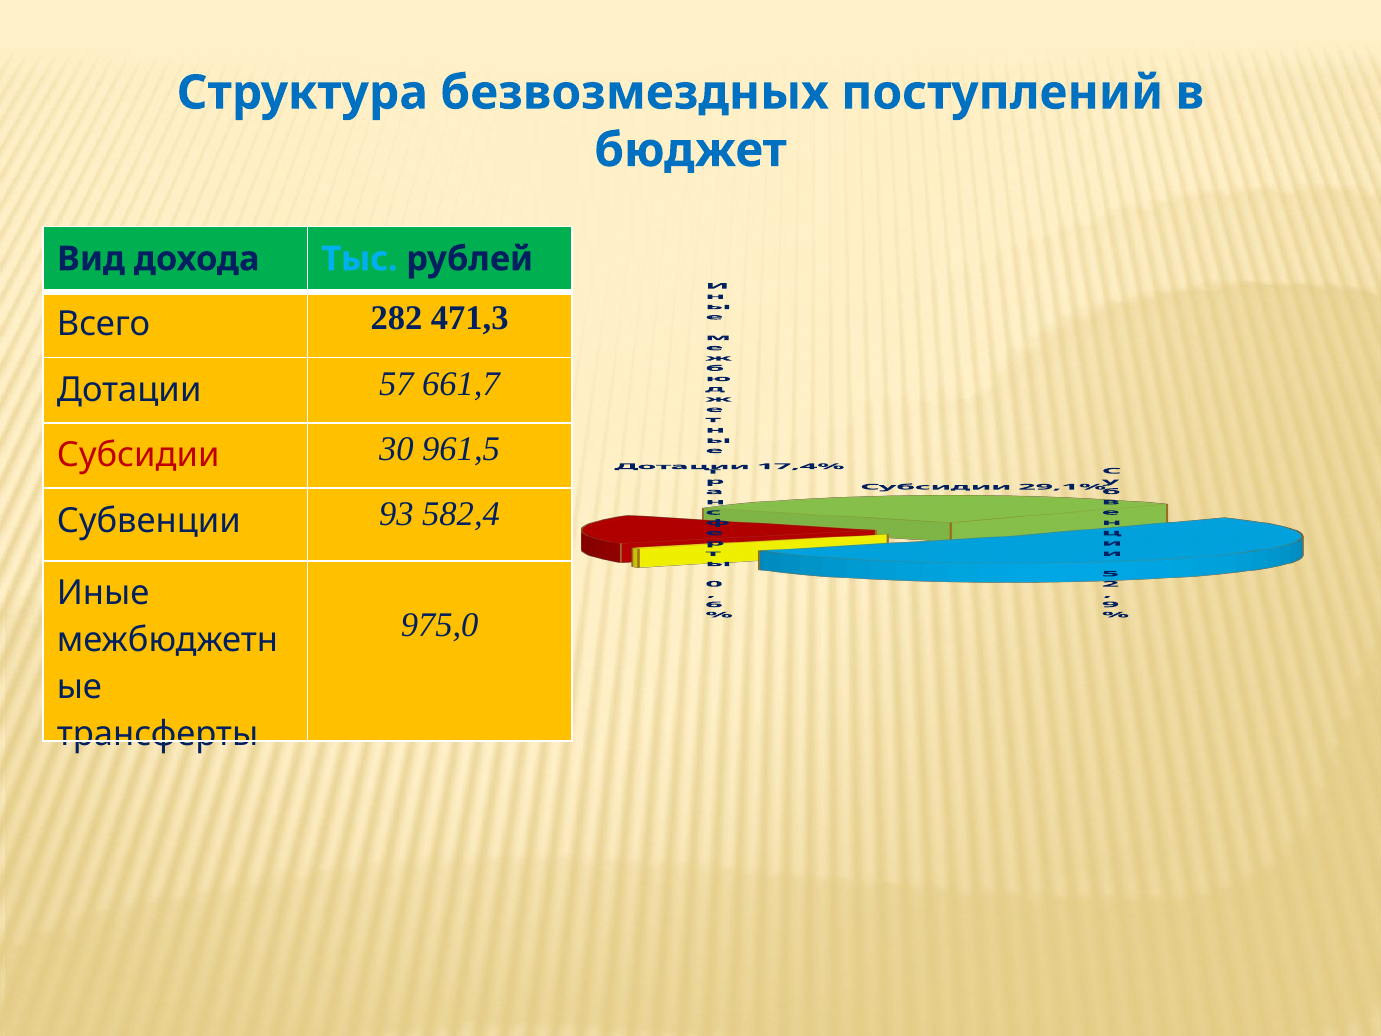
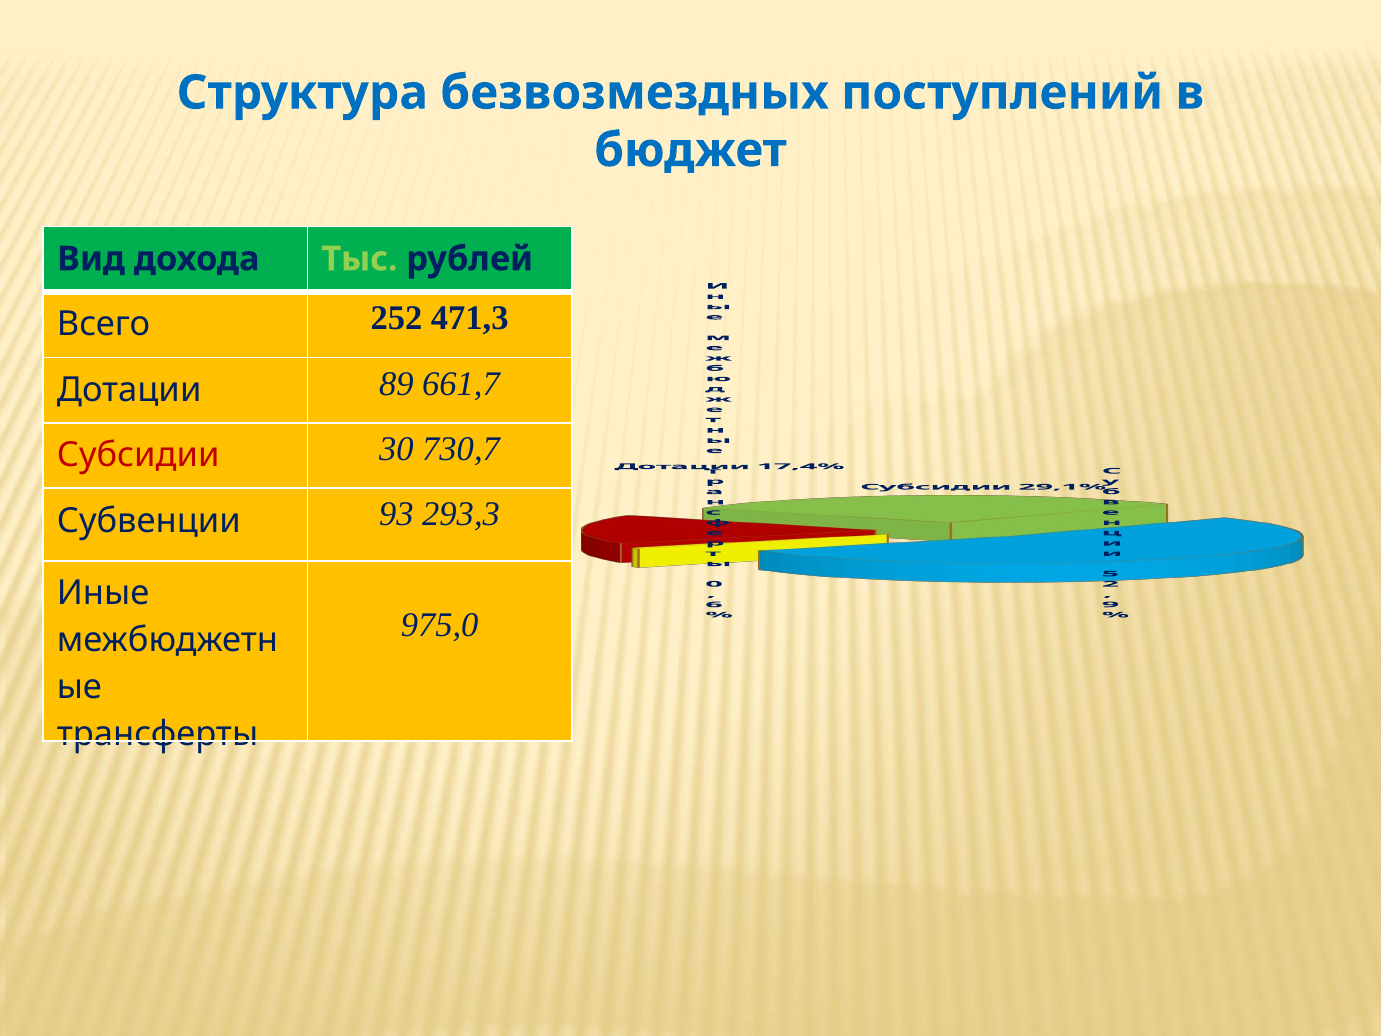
Тыс colour: light blue -> light green
282: 282 -> 252
57: 57 -> 89
961,5: 961,5 -> 730,7
582,4: 582,4 -> 293,3
